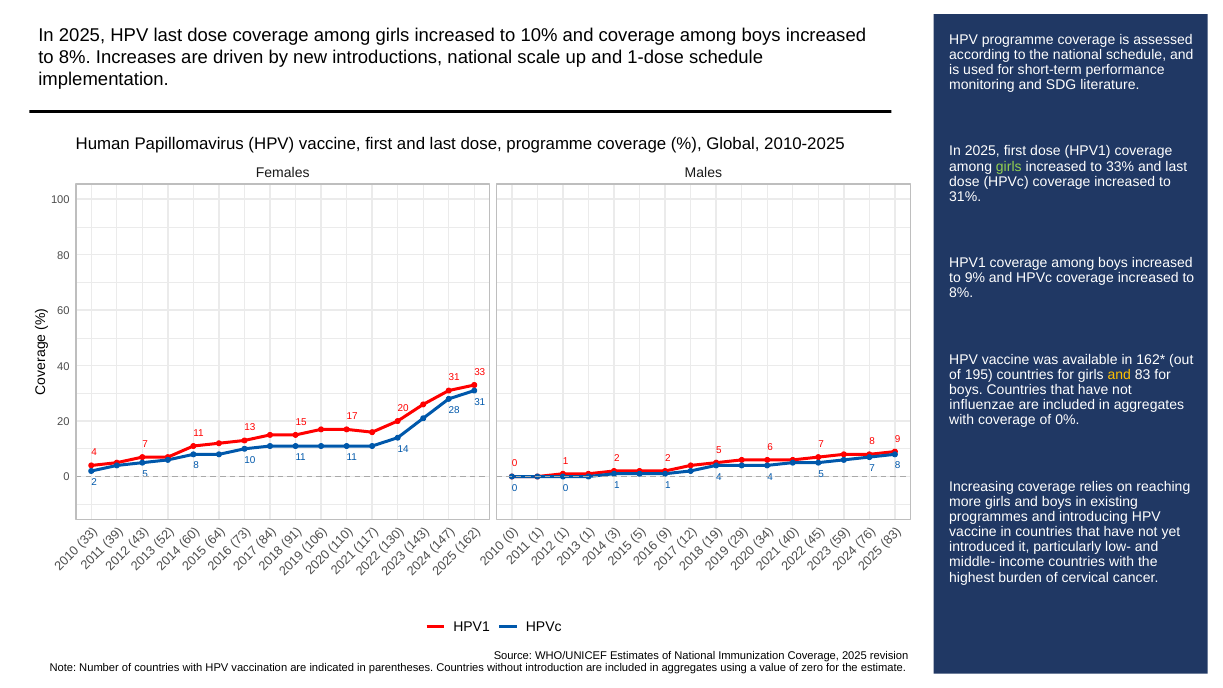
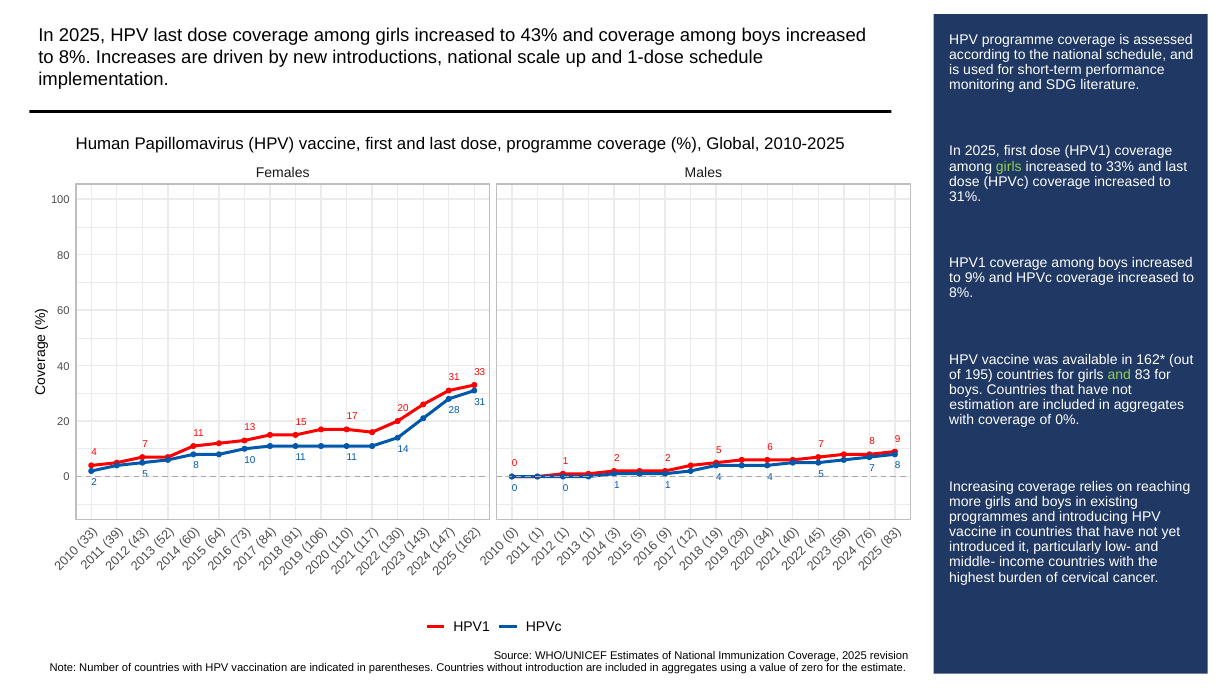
10%: 10% -> 43%
and at (1119, 375) colour: yellow -> light green
influenzae: influenzae -> estimation
